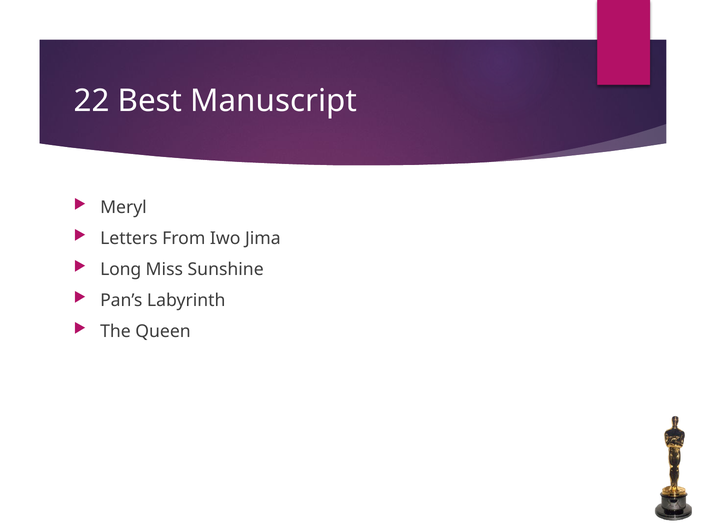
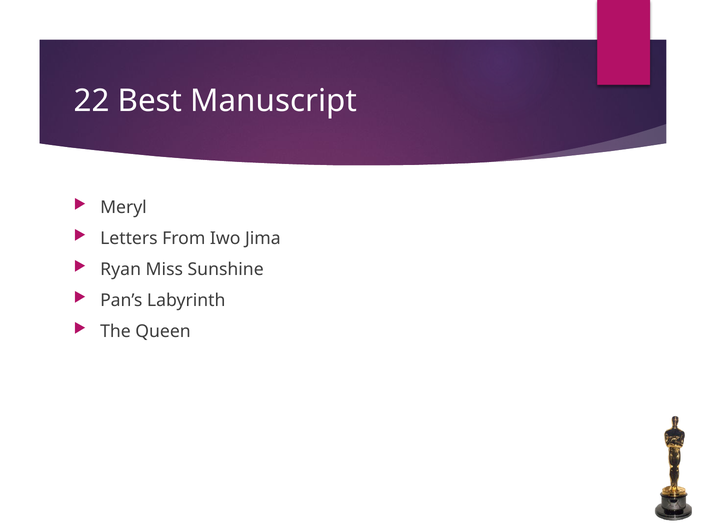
Long: Long -> Ryan
